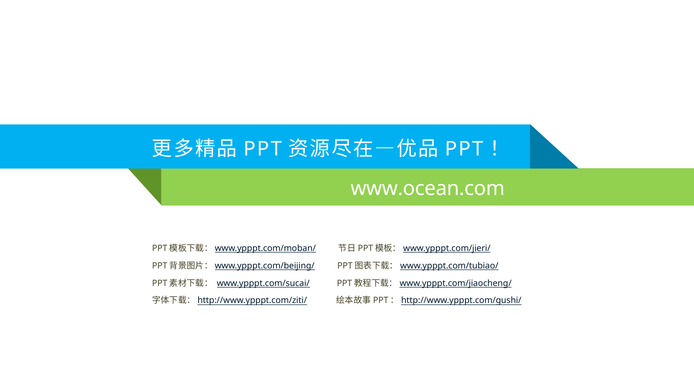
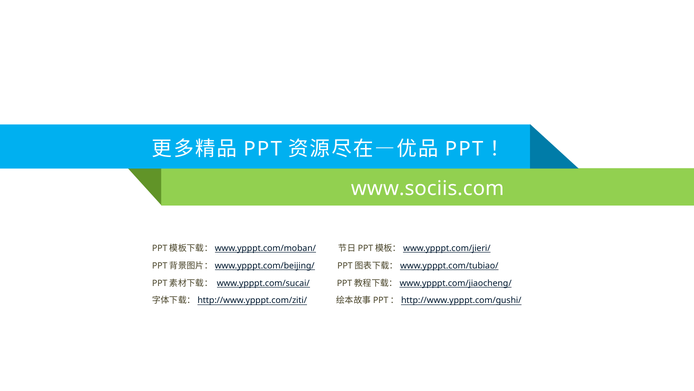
www.ocean.com: www.ocean.com -> www.sociis.com
